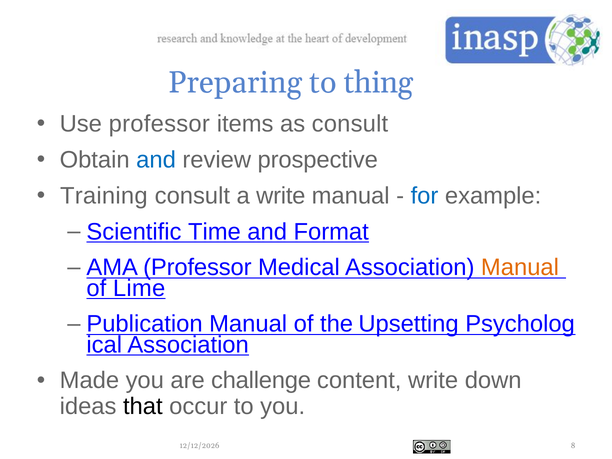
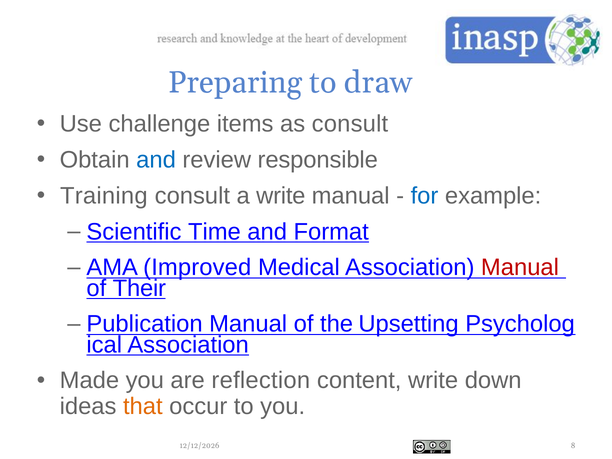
thing: thing -> draw
Use professor: professor -> challenge
prospective: prospective -> responsible
AMA Professor: Professor -> Improved
Manual at (520, 268) colour: orange -> red
Lime: Lime -> Their
challenge: challenge -> reflection
that colour: black -> orange
